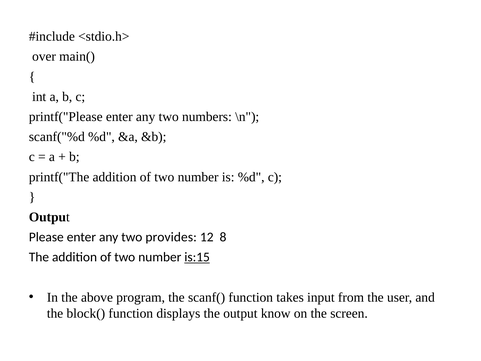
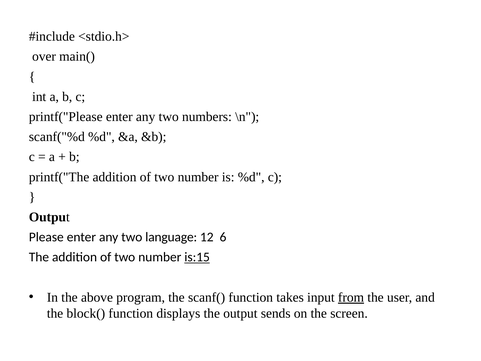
provides: provides -> language
8: 8 -> 6
from underline: none -> present
know: know -> sends
